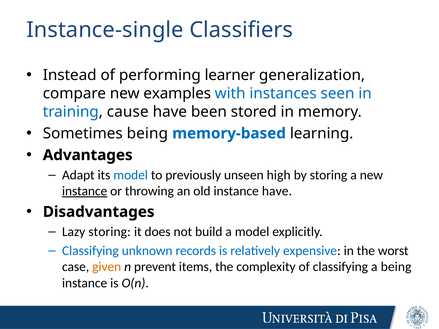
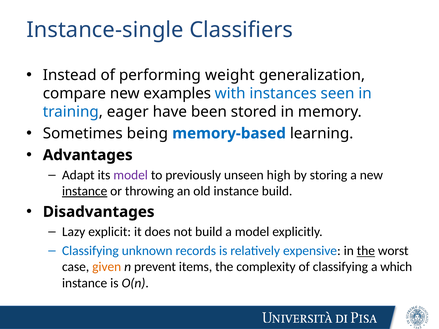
learner: learner -> weight
cause: cause -> eager
model at (131, 175) colour: blue -> purple
instance have: have -> build
Lazy storing: storing -> explicit
the at (366, 251) underline: none -> present
a being: being -> which
